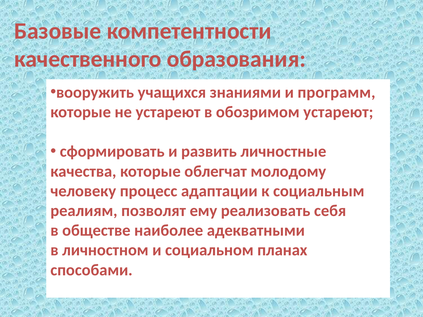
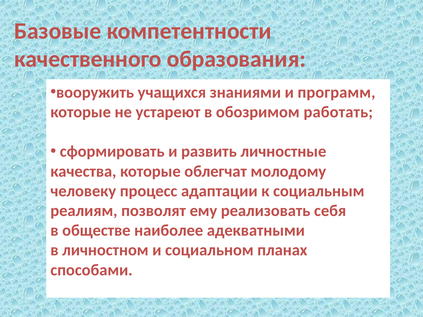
обозримом устареют: устареют -> работать
